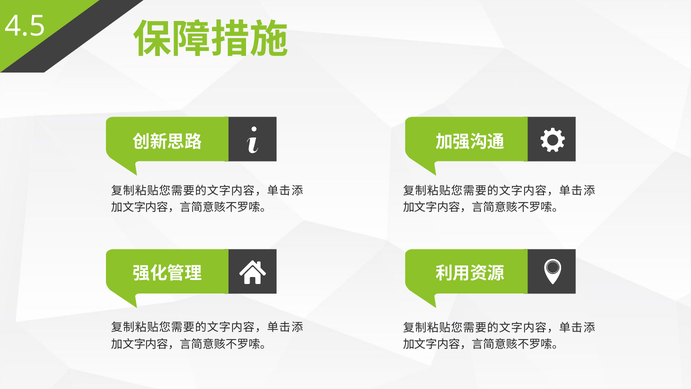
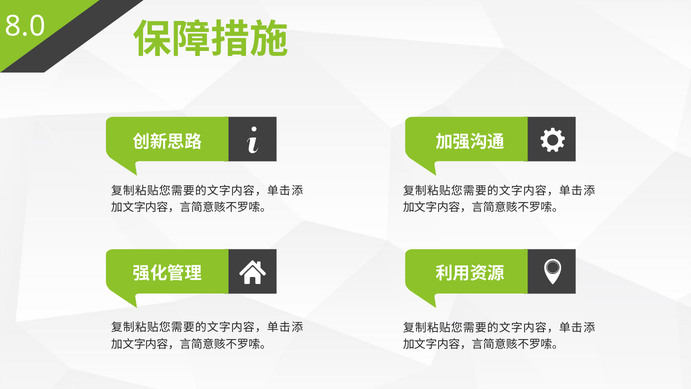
4.5: 4.5 -> 8.0
